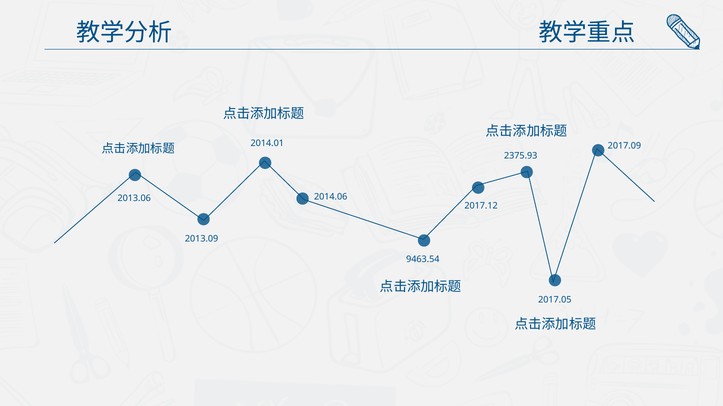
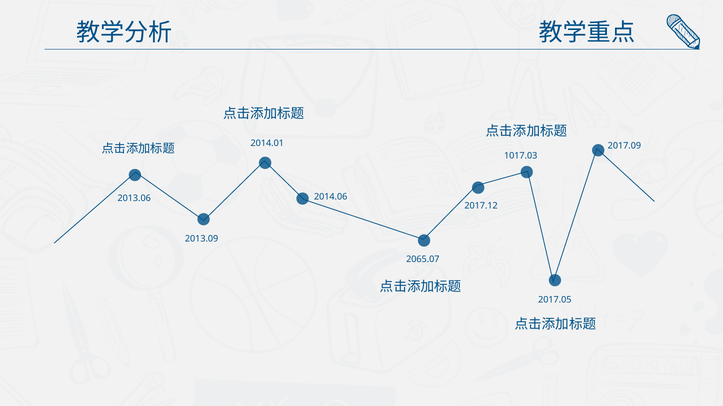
2375.93: 2375.93 -> 1017.03
9463.54: 9463.54 -> 2065.07
